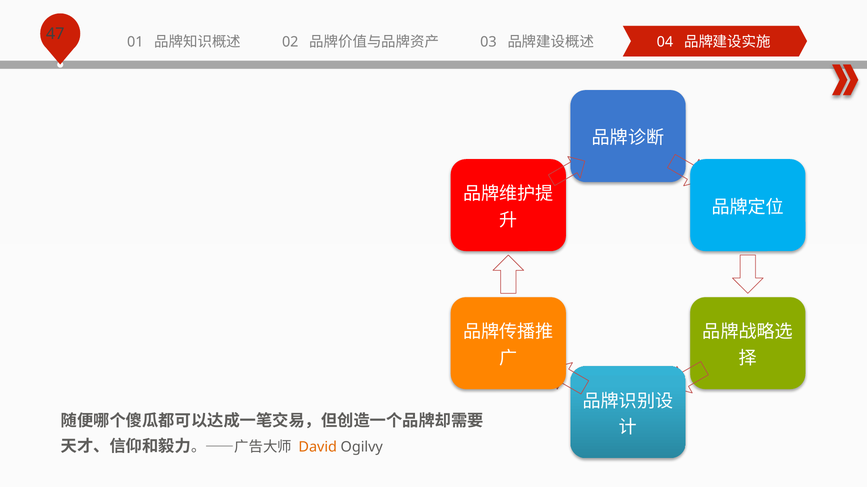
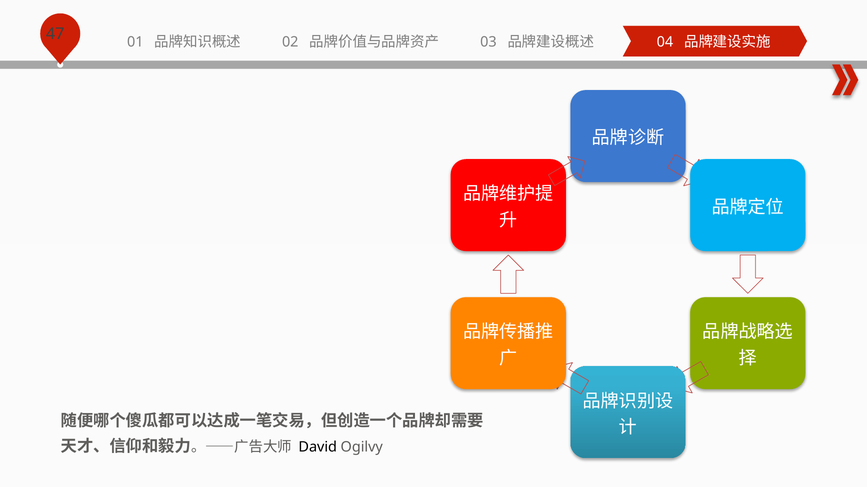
David colour: orange -> black
